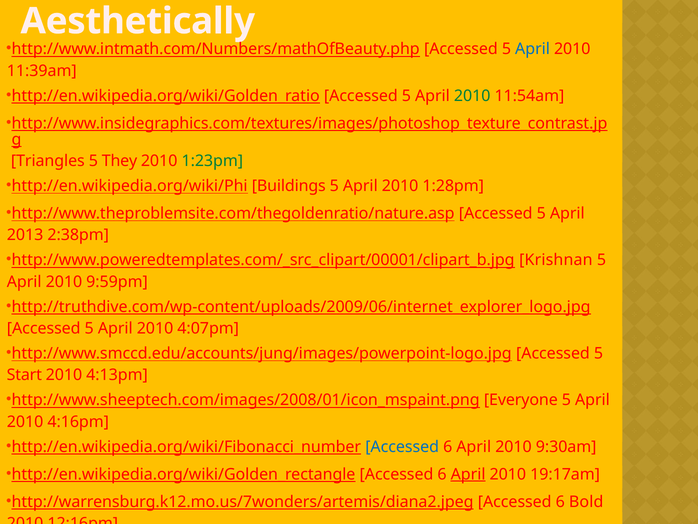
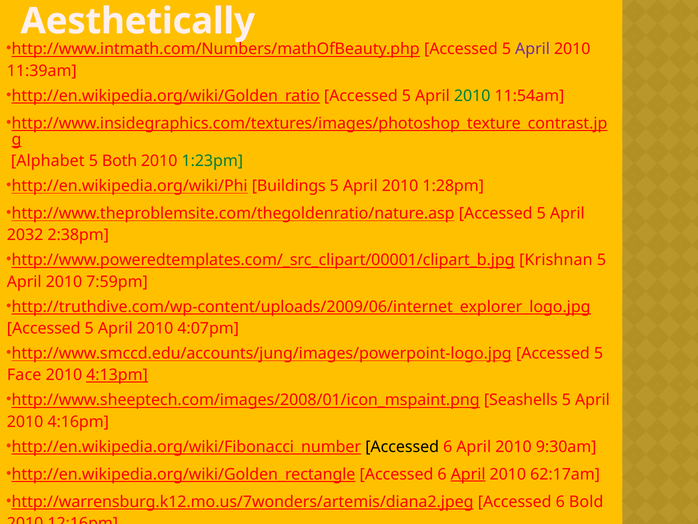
April at (533, 49) colour: blue -> purple
Triangles: Triangles -> Alphabet
They: They -> Both
2013: 2013 -> 2032
9:59pm: 9:59pm -> 7:59pm
Start: Start -> Face
4:13pm underline: none -> present
Everyone: Everyone -> Seashells
Accessed at (402, 446) colour: blue -> black
19:17am: 19:17am -> 62:17am
